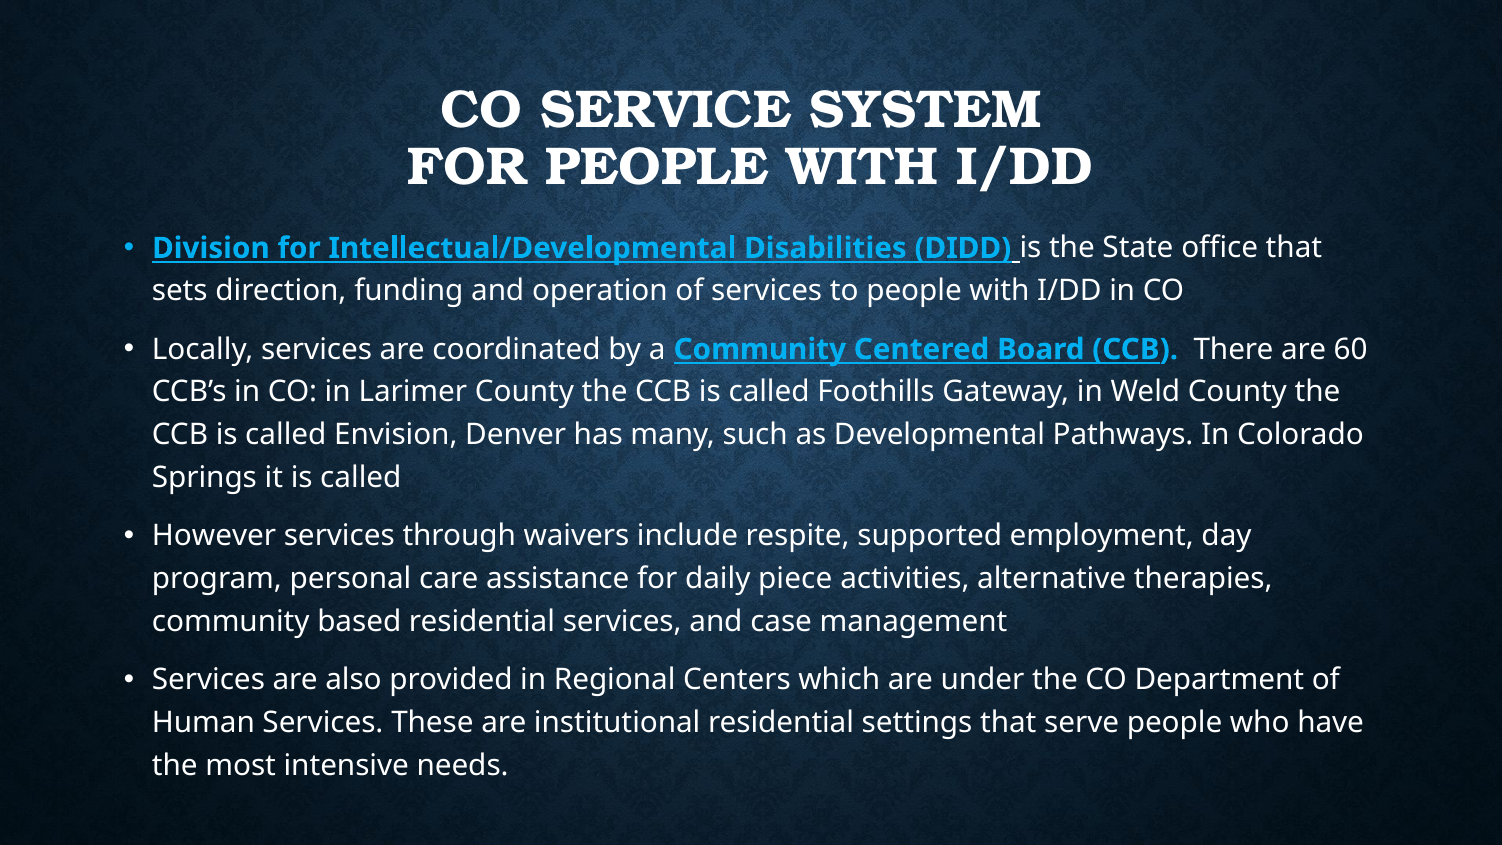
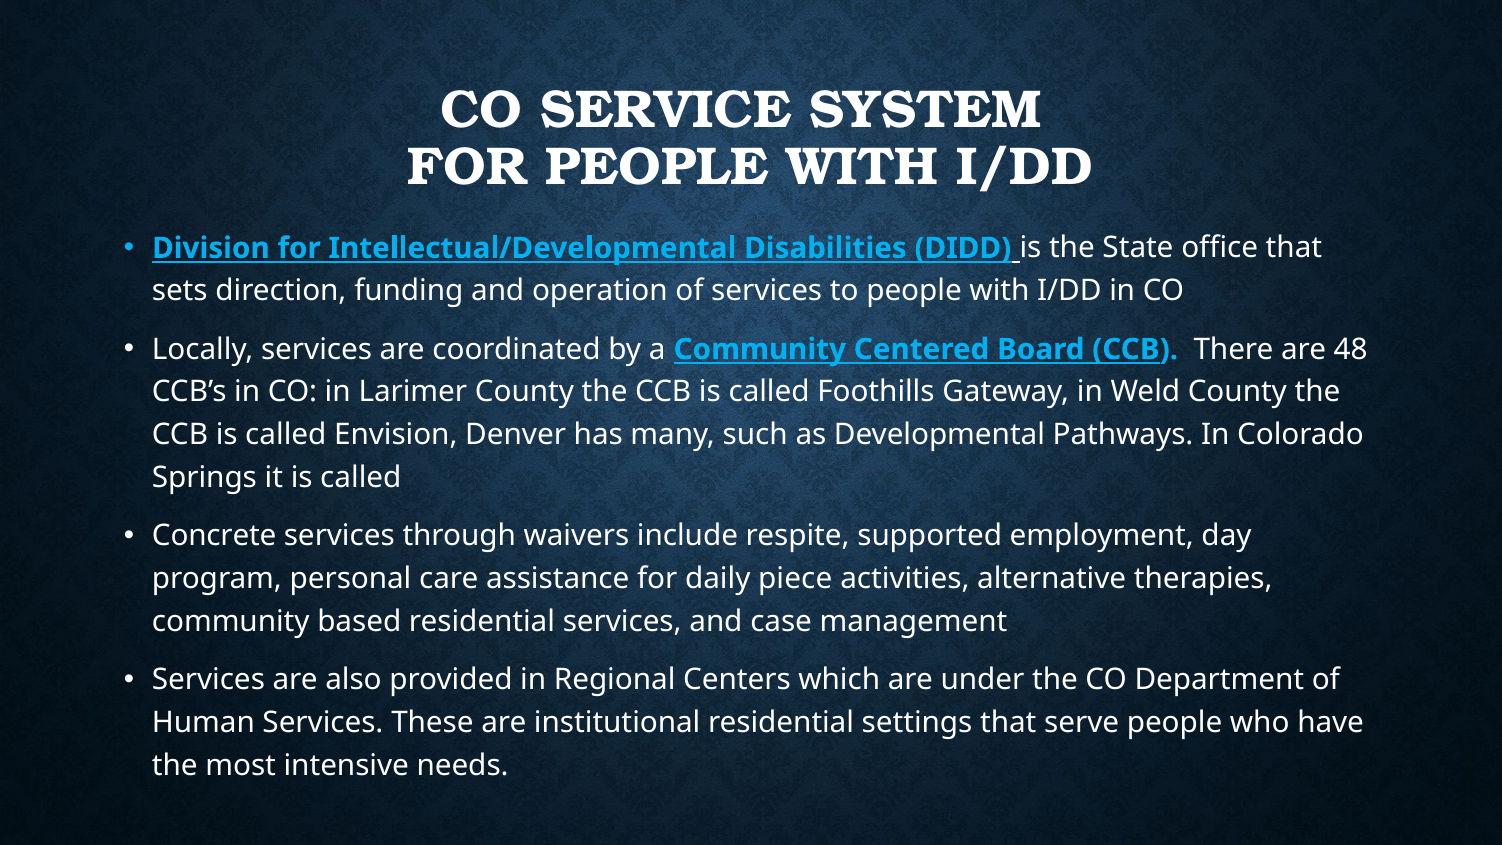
60: 60 -> 48
However: However -> Concrete
